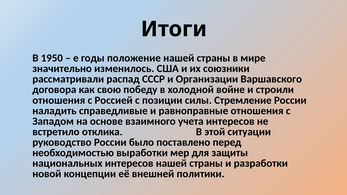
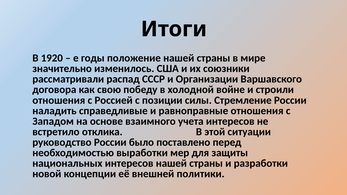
1950: 1950 -> 1920
